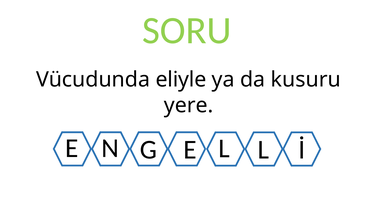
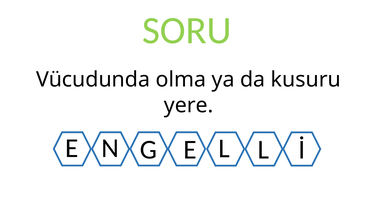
eliyle: eliyle -> olma
